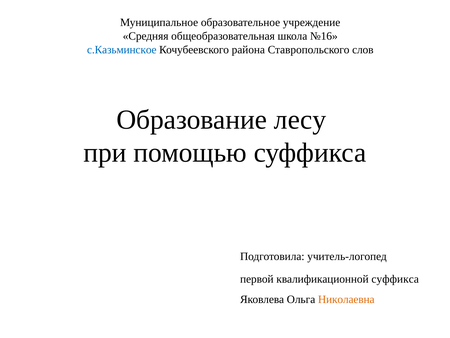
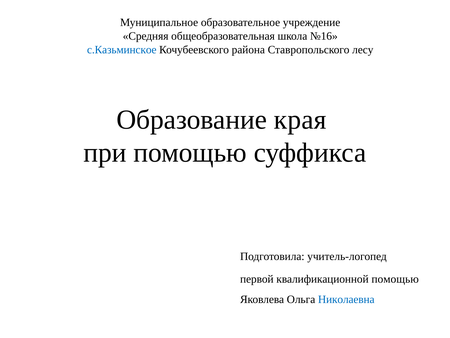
слов: слов -> лесу
лесу: лесу -> края
квалификационной суффикса: суффикса -> помощью
Николаевна colour: orange -> blue
